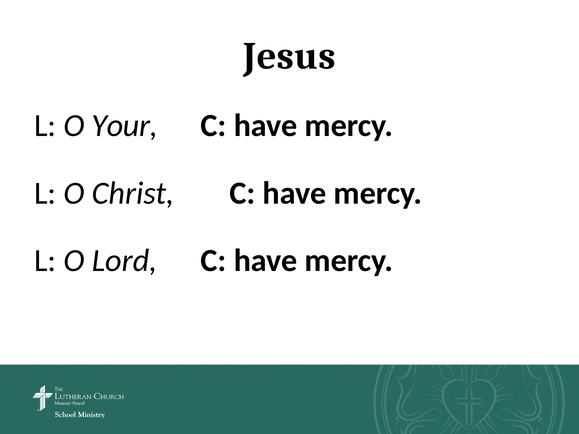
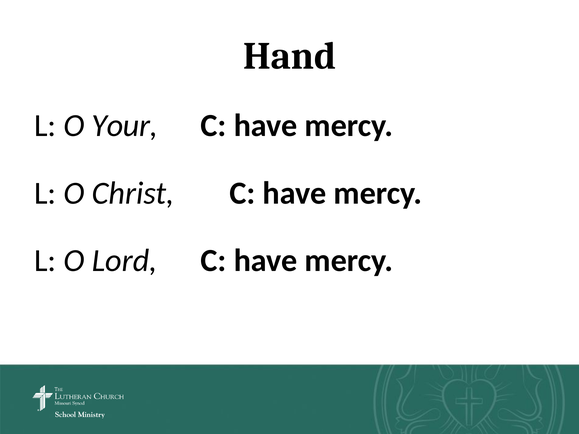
Jesus: Jesus -> Hand
